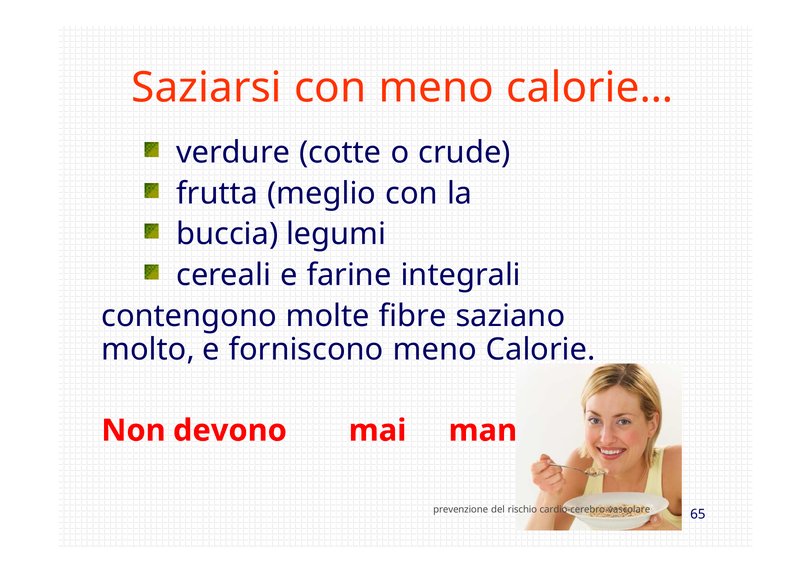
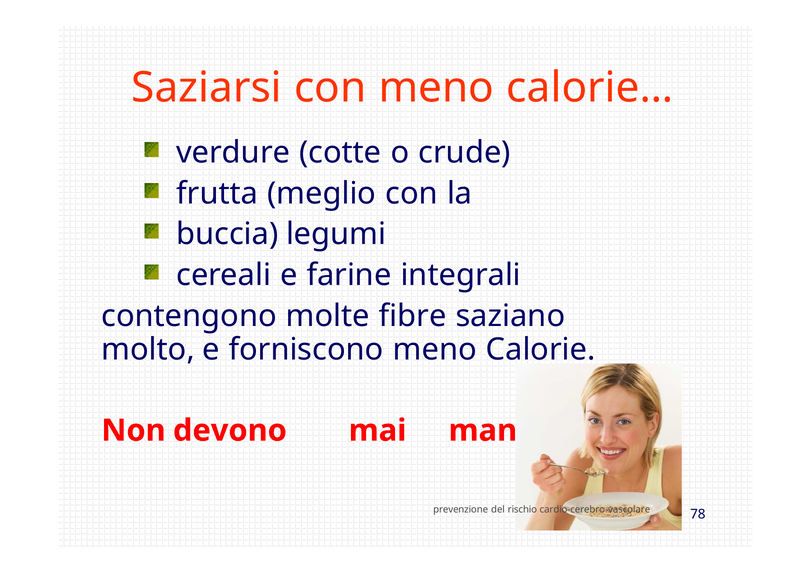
65: 65 -> 78
